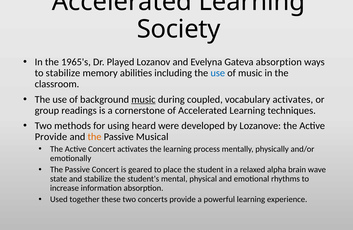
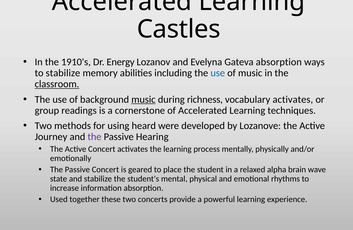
Society: Society -> Castles
1965's: 1965's -> 1910's
Played: Played -> Energy
classroom underline: none -> present
coupled: coupled -> richness
Provide at (51, 137): Provide -> Journey
the at (95, 137) colour: orange -> purple
Musical: Musical -> Hearing
